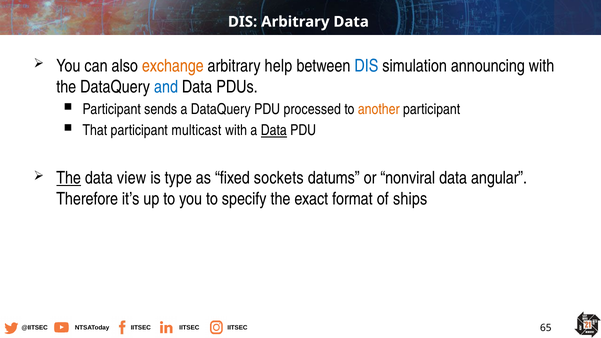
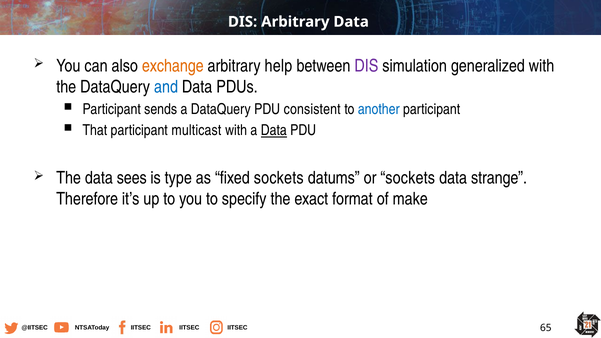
DIS at (366, 66) colour: blue -> purple
announcing: announcing -> generalized
processed: processed -> consistent
another colour: orange -> blue
The at (69, 178) underline: present -> none
view: view -> sees
or nonviral: nonviral -> sockets
angular: angular -> strange
ships: ships -> make
